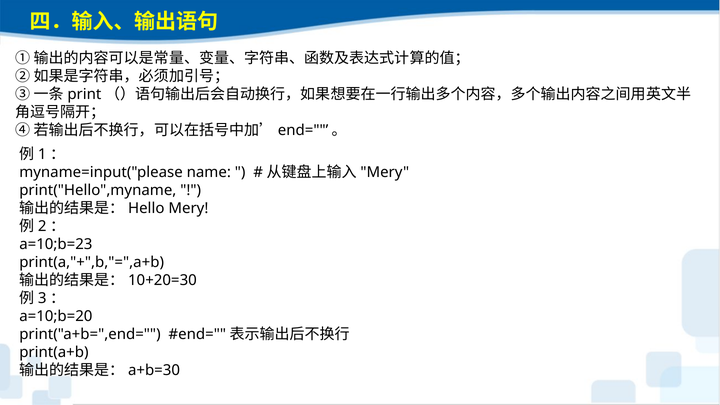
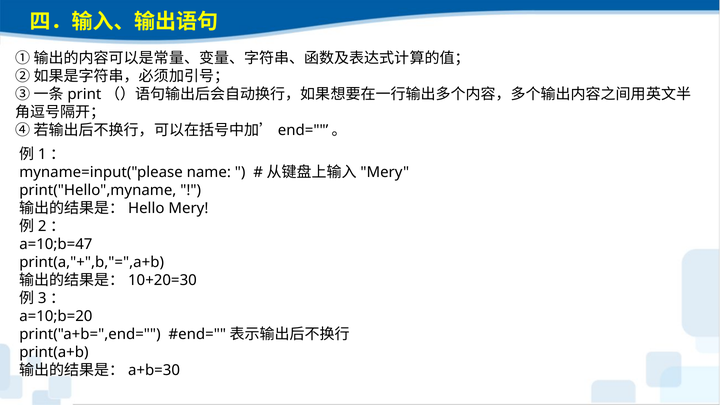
a=10;b=23: a=10;b=23 -> a=10;b=47
